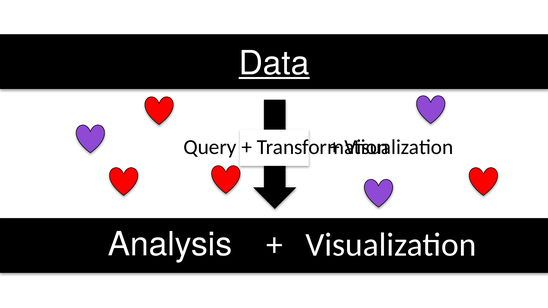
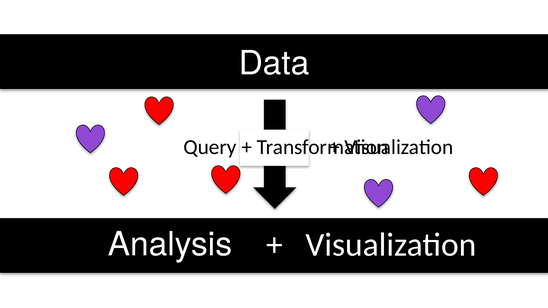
Data underline: present -> none
